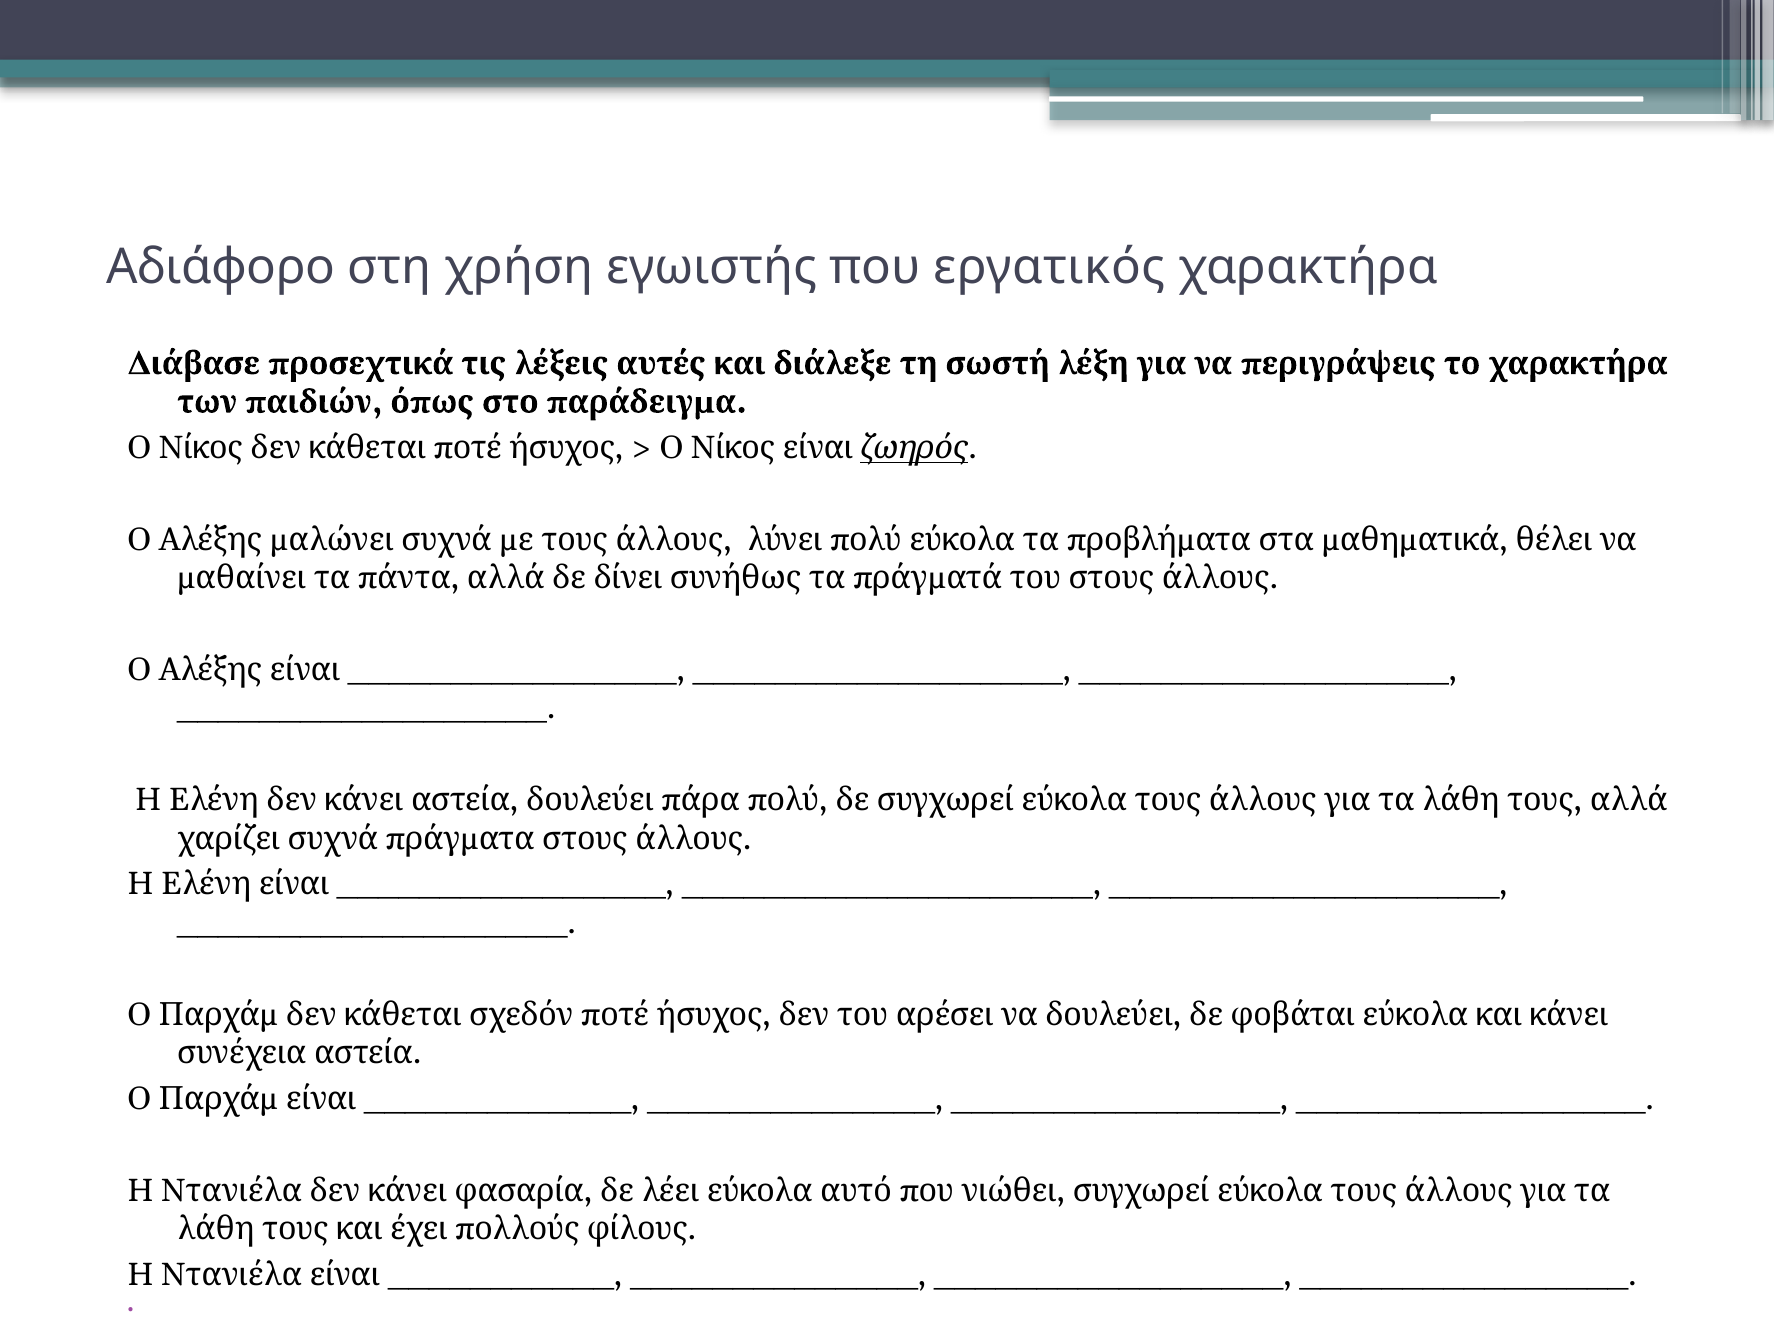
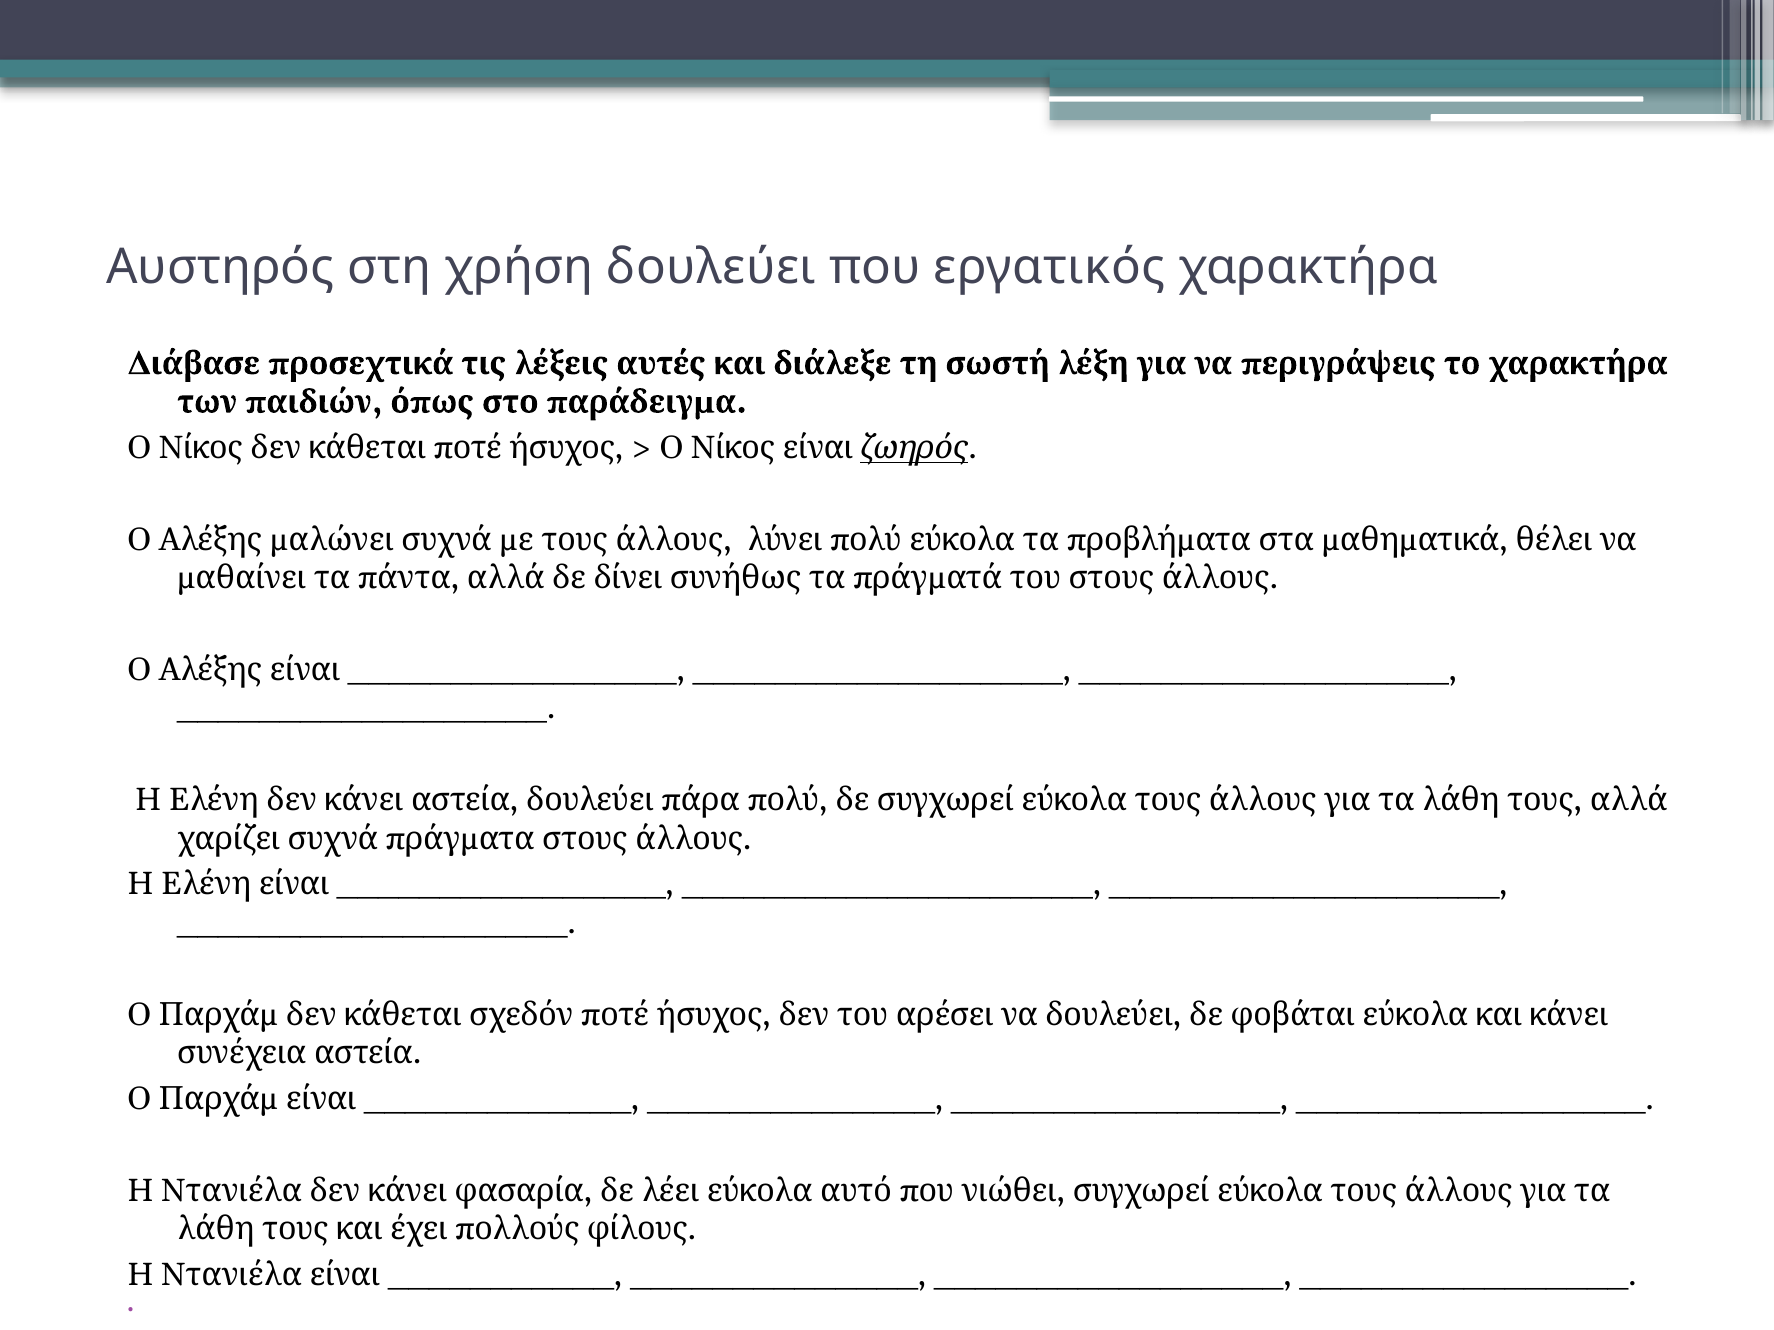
Αδιάφορο: Αδιάφορο -> Αυστηρός
χρήση εγωιστής: εγωιστής -> δουλεύει
